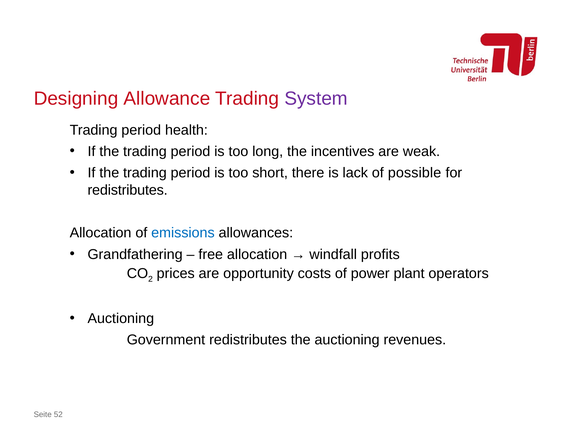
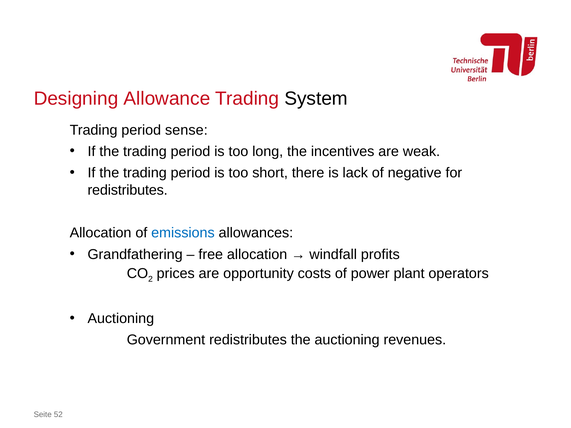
System colour: purple -> black
health: health -> sense
possible: possible -> negative
